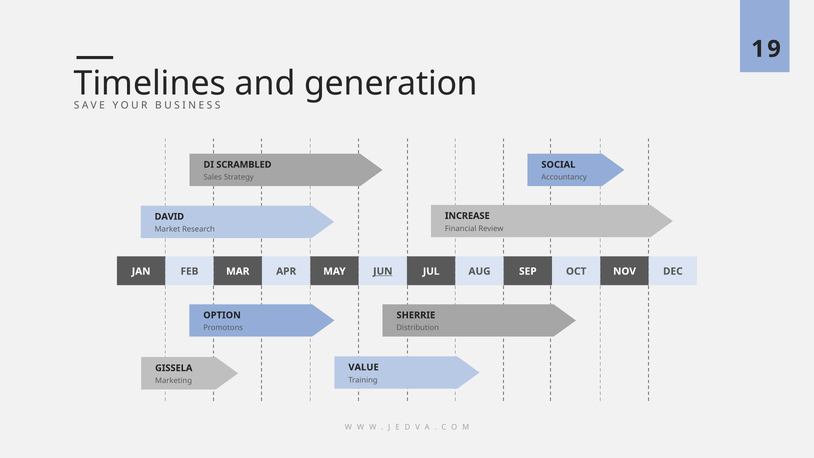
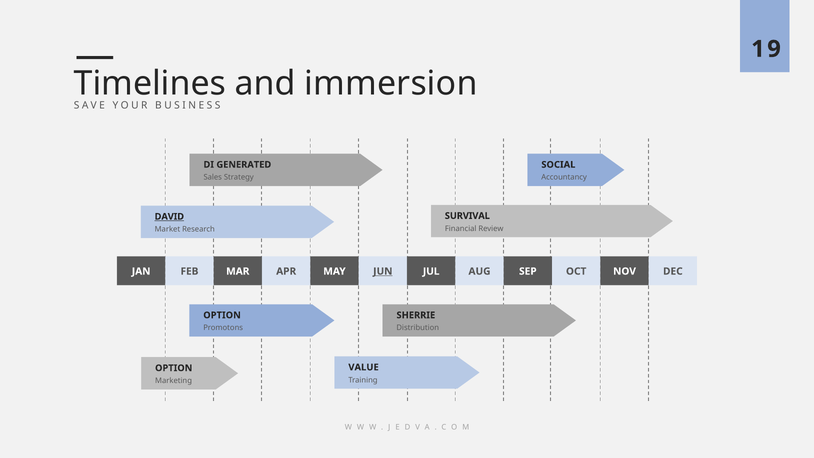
generation: generation -> immersion
SCRAMBLED: SCRAMBLED -> GENERATED
INCREASE: INCREASE -> SURVIVAL
DAVID underline: none -> present
GISSELA at (174, 368): GISSELA -> OPTION
